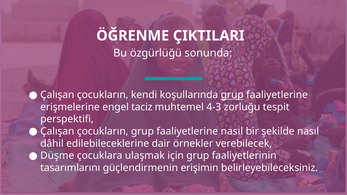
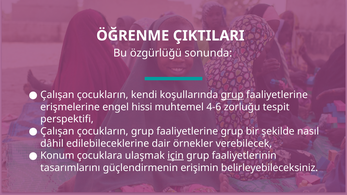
taciz: taciz -> hissi
4-3: 4-3 -> 4-6
faaliyetlerine nasıl: nasıl -> grup
Düşme: Düşme -> Konum
için underline: none -> present
